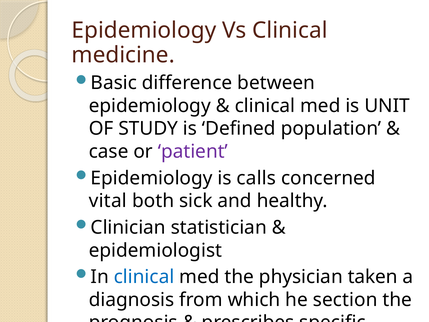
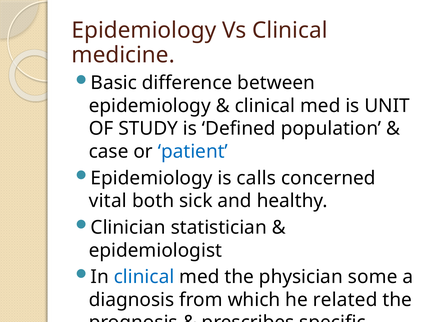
patient colour: purple -> blue
taken: taken -> some
section: section -> related
